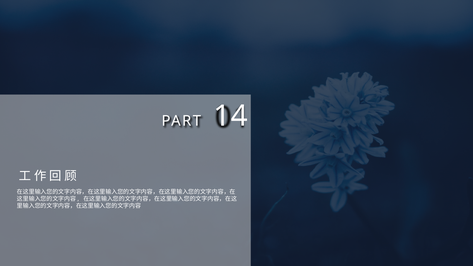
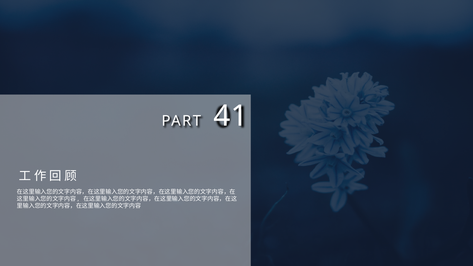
14: 14 -> 41
